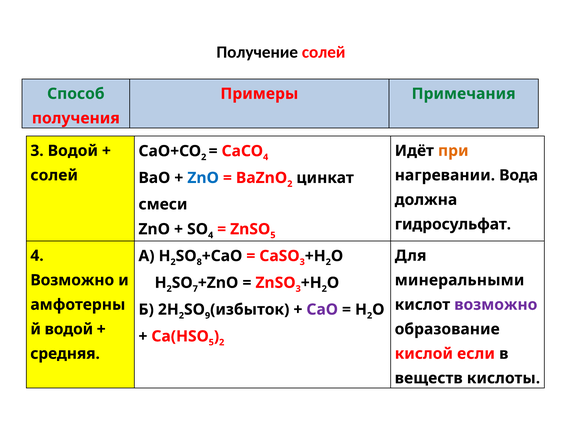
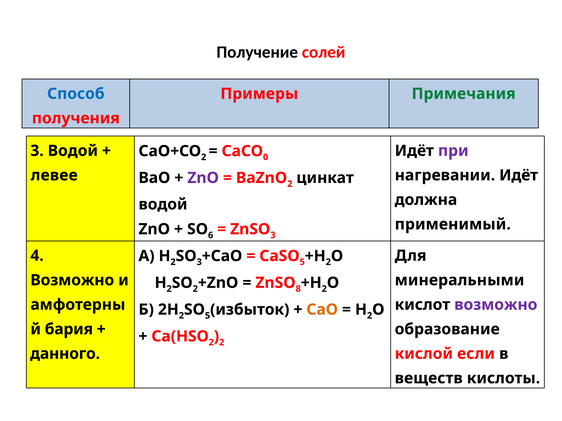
Способ colour: green -> blue
при colour: orange -> purple
4 at (266, 157): 4 -> 0
солей at (54, 175): солей -> левее
нагревании Вода: Вода -> Идёт
ZnO at (203, 178) colour: blue -> purple
смеси at (163, 205): смеси -> водой
гидросульфат: гидросульфат -> применимый
4 at (211, 235): 4 -> 6
5 at (273, 235): 5 -> 3
8 at (199, 262): 8 -> 3
3 at (302, 262): 3 -> 5
7 at (195, 289): 7 -> 2
3 at (298, 289): 3 -> 8
9 at (208, 316): 9 -> 5
СаО colour: purple -> orange
водой at (69, 330): водой -> бария
5 at (211, 343): 5 -> 2
средняя: средняя -> данного
